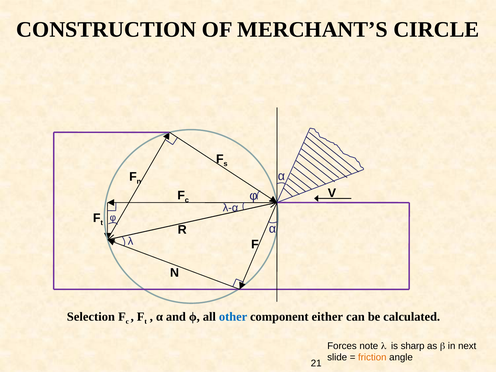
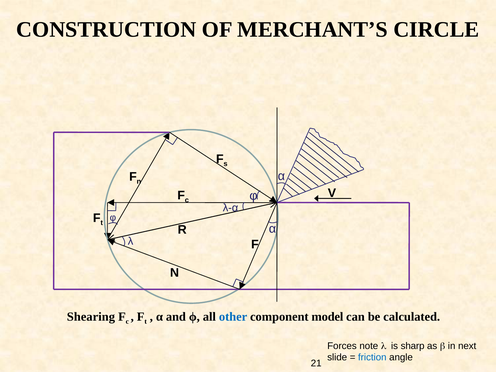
Selection: Selection -> Shearing
either: either -> model
friction colour: orange -> blue
